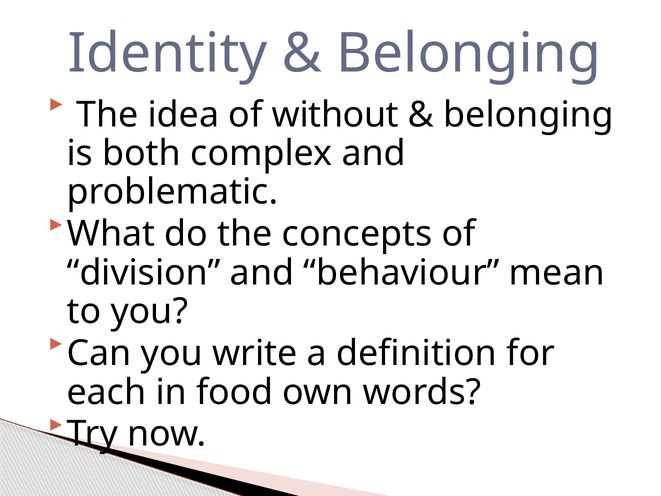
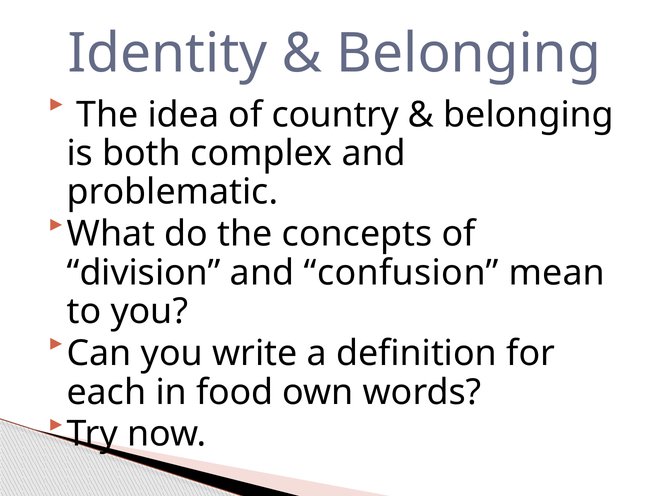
without: without -> country
behaviour: behaviour -> confusion
